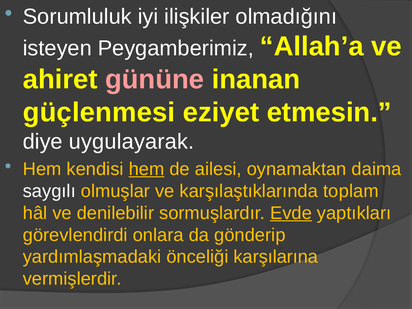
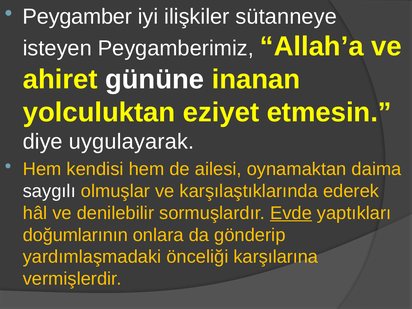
Sorumluluk: Sorumluluk -> Peygamber
olmadığını: olmadığını -> sütanneye
gününe colour: pink -> white
güçlenmesi: güçlenmesi -> yolculuktan
hem at (146, 169) underline: present -> none
toplam: toplam -> ederek
görevlendirdi: görevlendirdi -> doğumlarının
